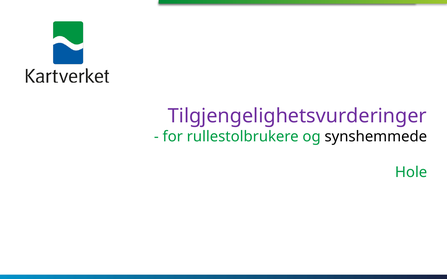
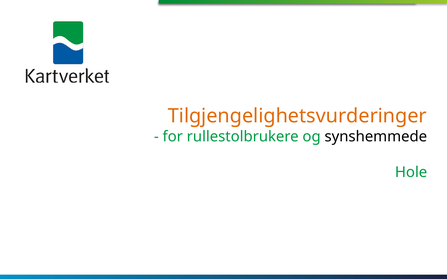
Tilgjengelighetsvurderinger colour: purple -> orange
